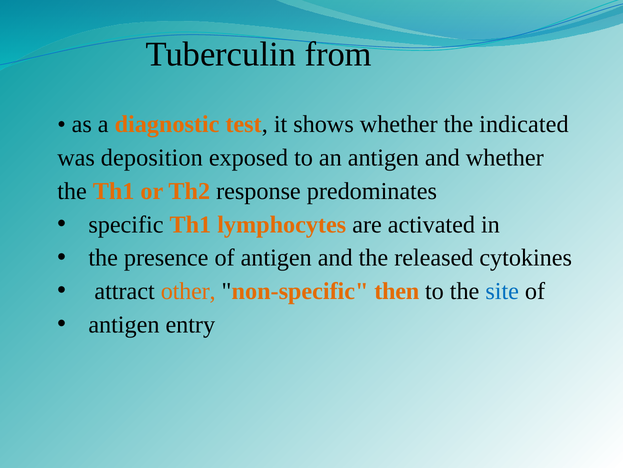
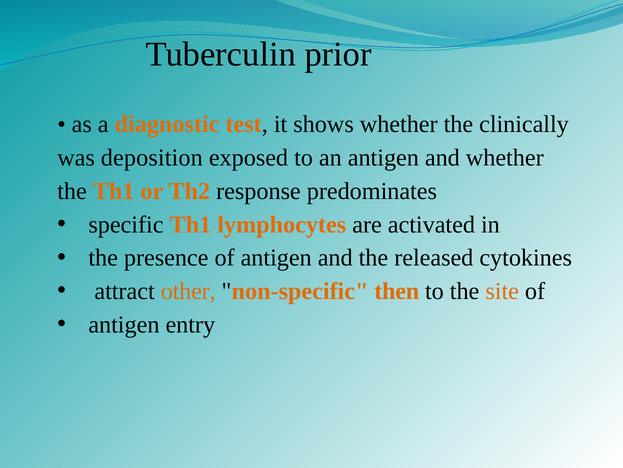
from: from -> prior
indicated: indicated -> clinically
site colour: blue -> orange
